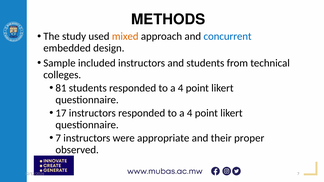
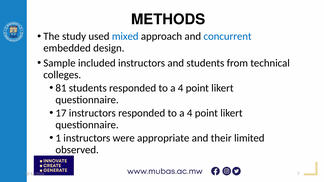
mixed colour: orange -> blue
7 at (58, 138): 7 -> 1
proper: proper -> limited
